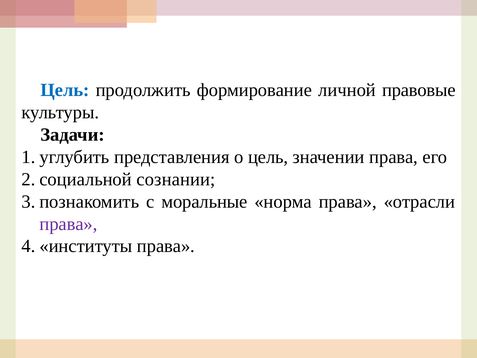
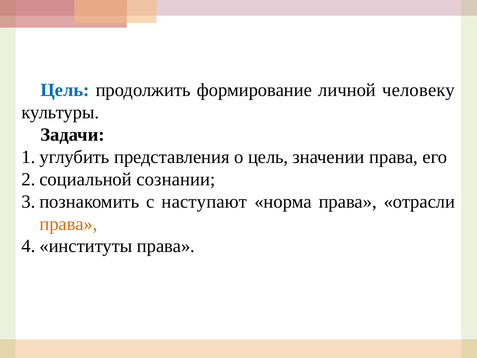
правовые: правовые -> человеку
моральные: моральные -> наступают
права at (68, 224) colour: purple -> orange
